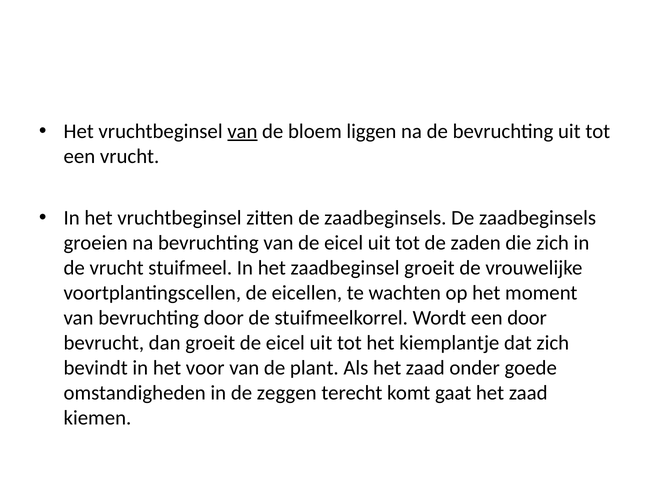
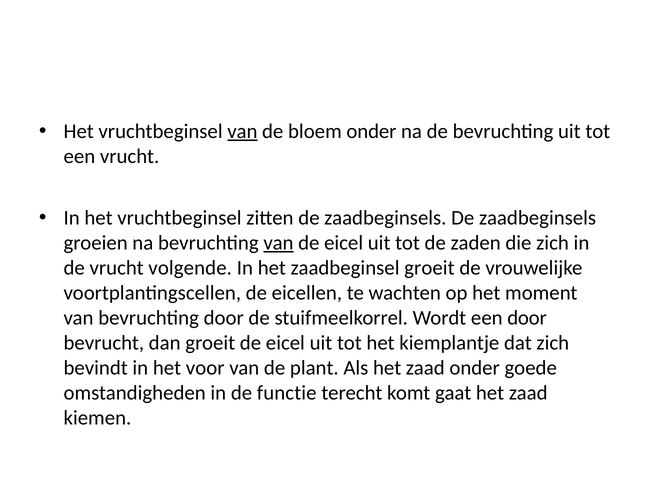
bloem liggen: liggen -> onder
van at (278, 243) underline: none -> present
stuifmeel: stuifmeel -> volgende
zeggen: zeggen -> functie
